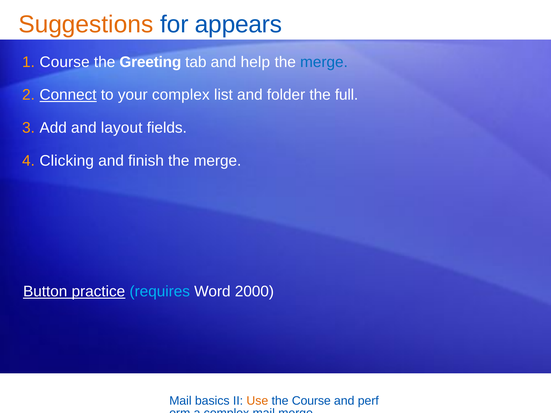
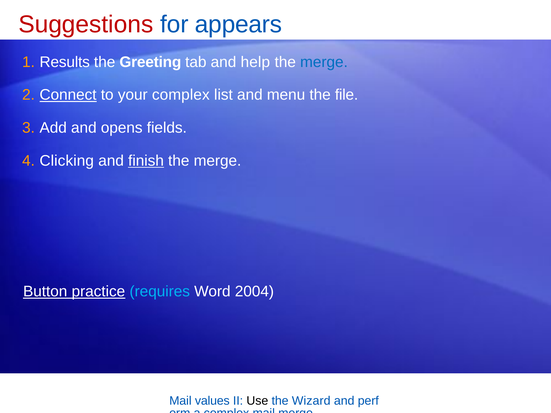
Suggestions colour: orange -> red
Course at (65, 62): Course -> Results
folder: folder -> menu
full: full -> file
layout: layout -> opens
finish underline: none -> present
2000: 2000 -> 2004
basics: basics -> values
Use colour: orange -> black
the Course: Course -> Wizard
